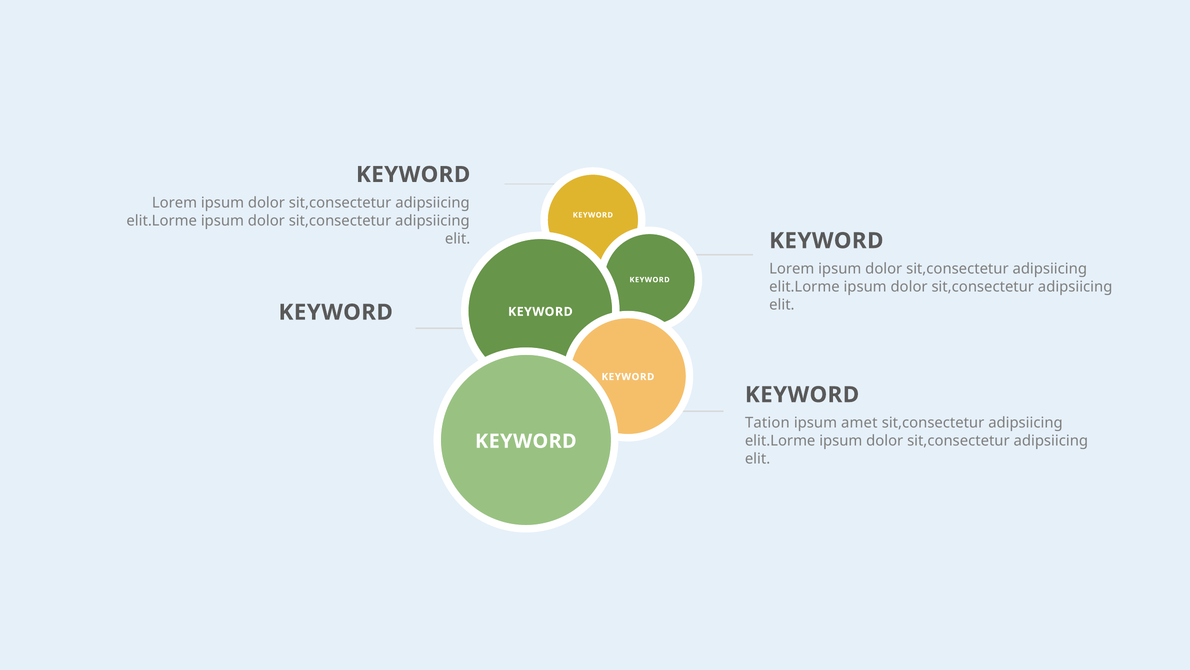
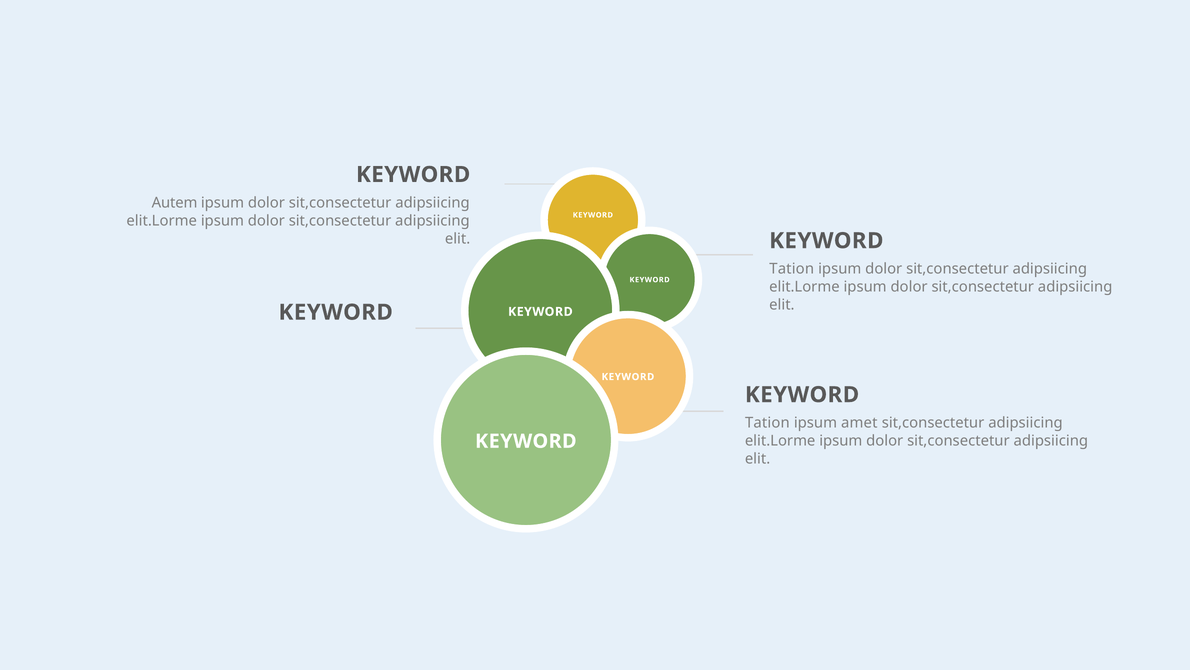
Lorem at (174, 203): Lorem -> Autem
Lorem at (792, 269): Lorem -> Tation
